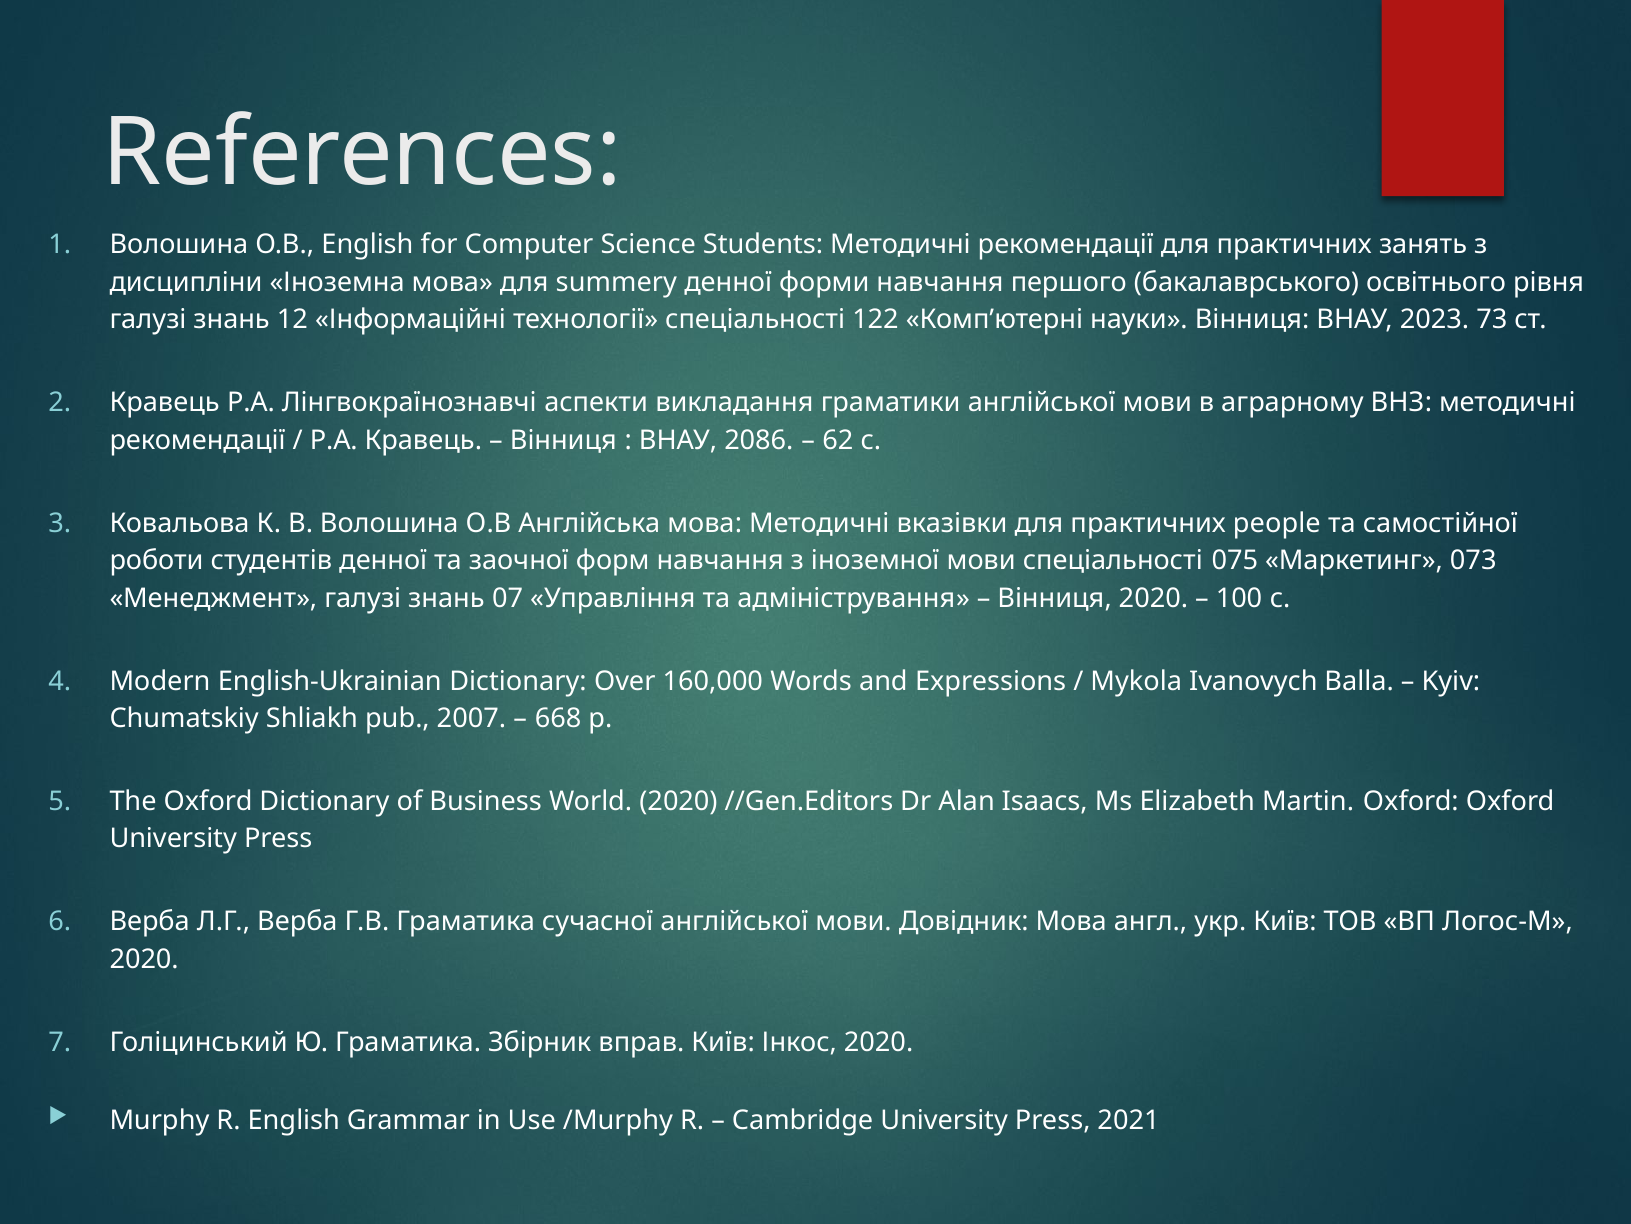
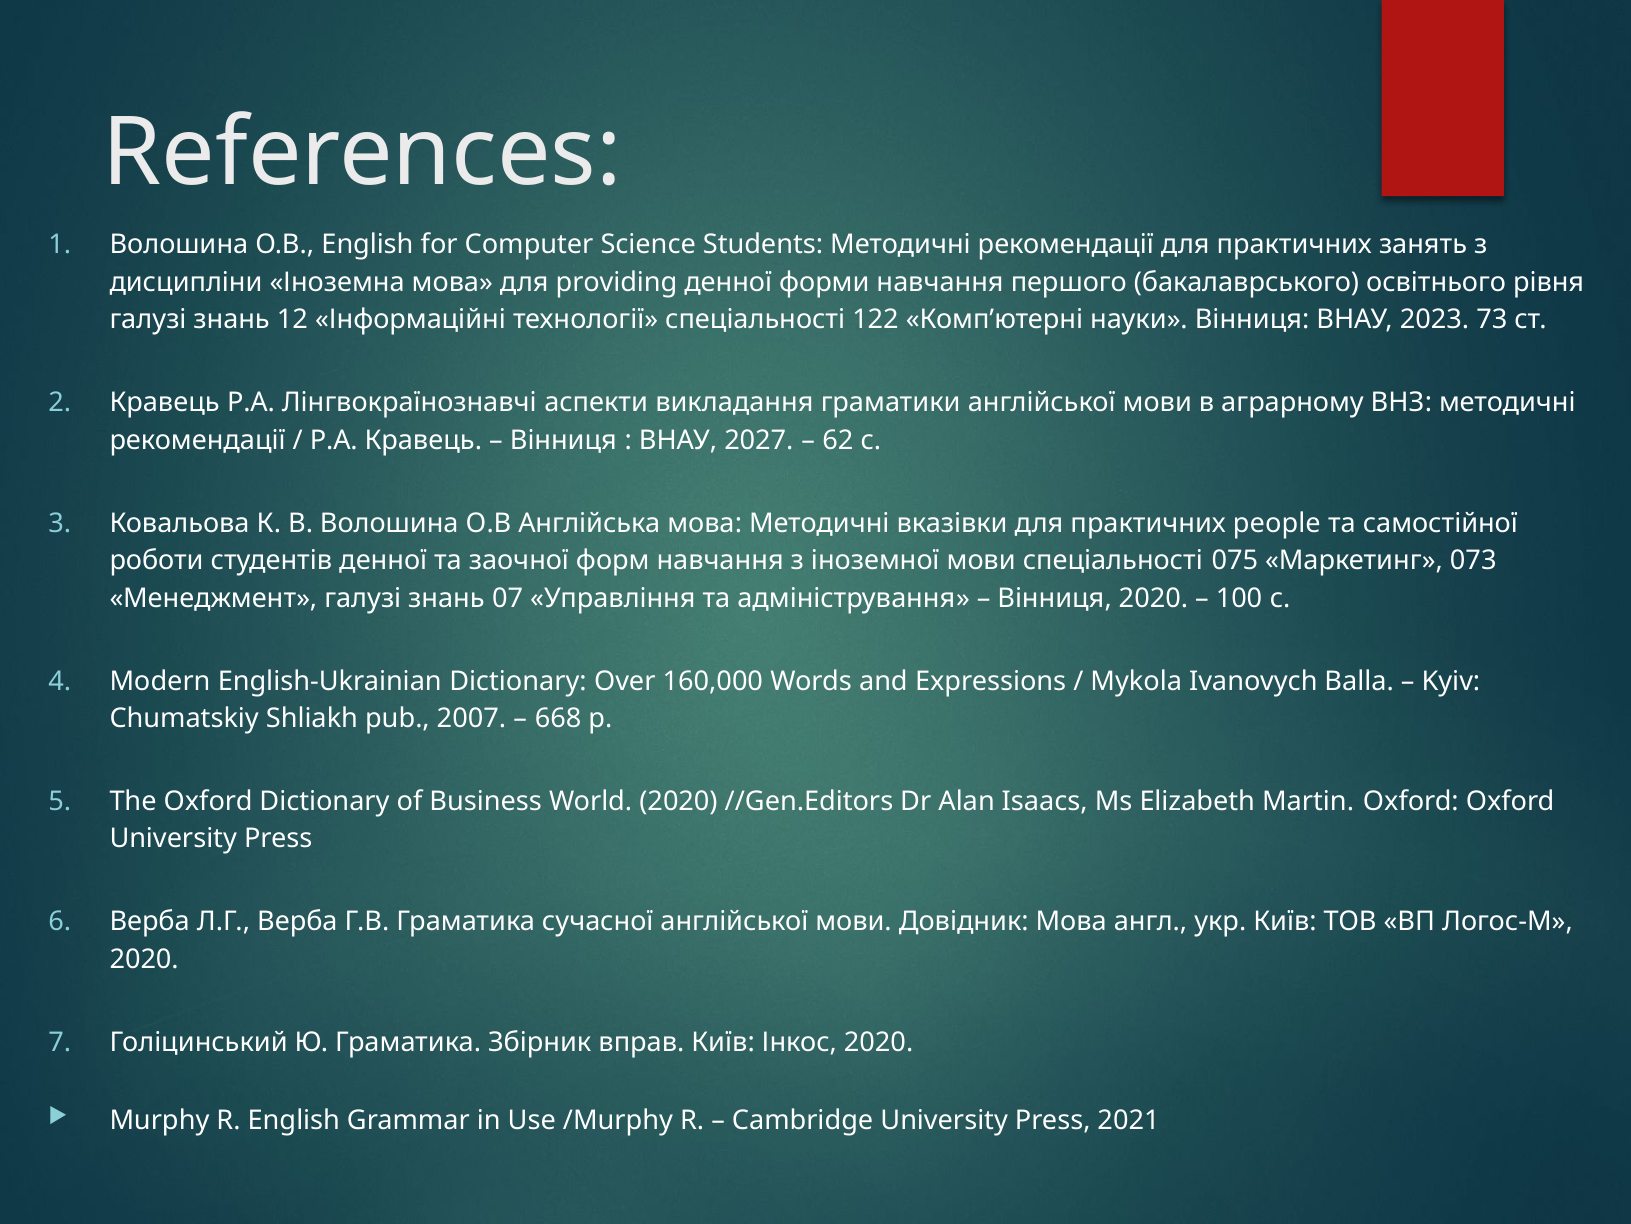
summery: summery -> providing
2086: 2086 -> 2027
